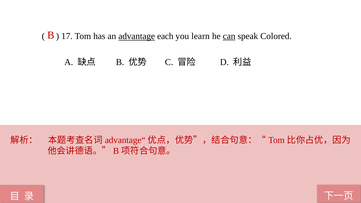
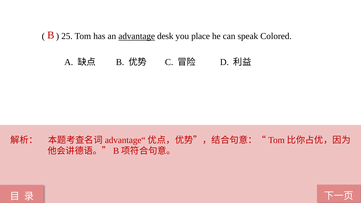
17: 17 -> 25
each: each -> desk
learn: learn -> place
can underline: present -> none
